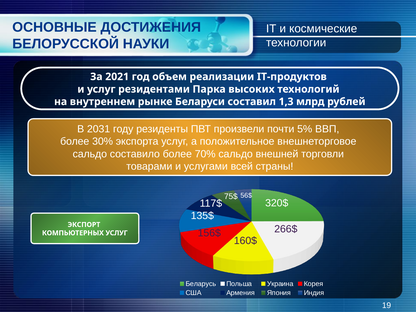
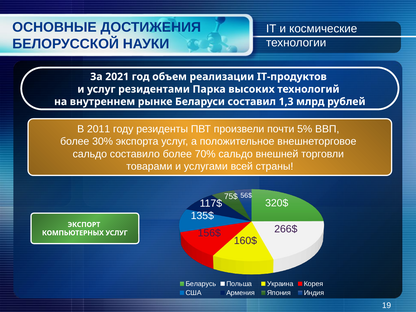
2031: 2031 -> 2011
